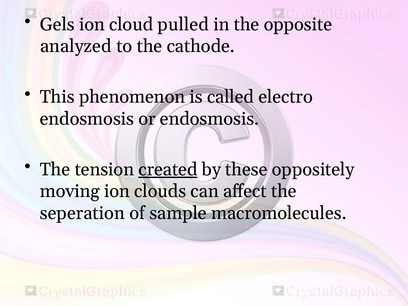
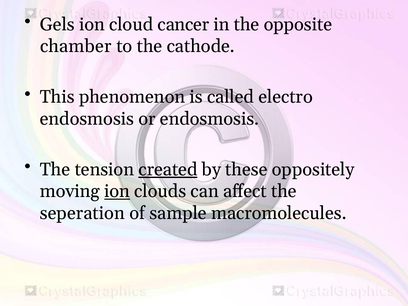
pulled: pulled -> cancer
analyzed: analyzed -> chamber
ion at (117, 191) underline: none -> present
